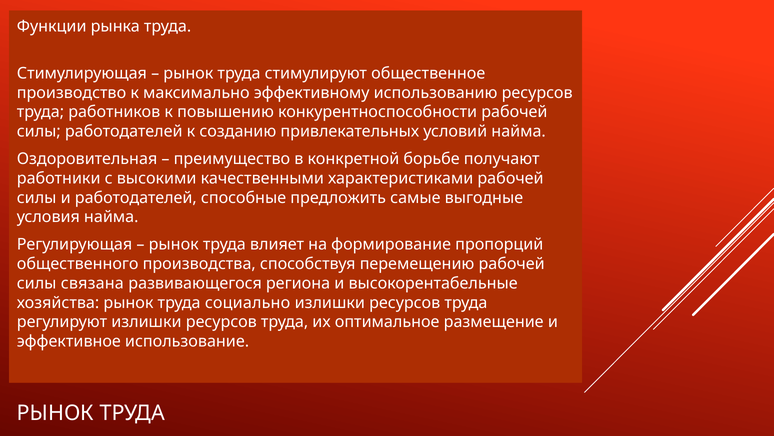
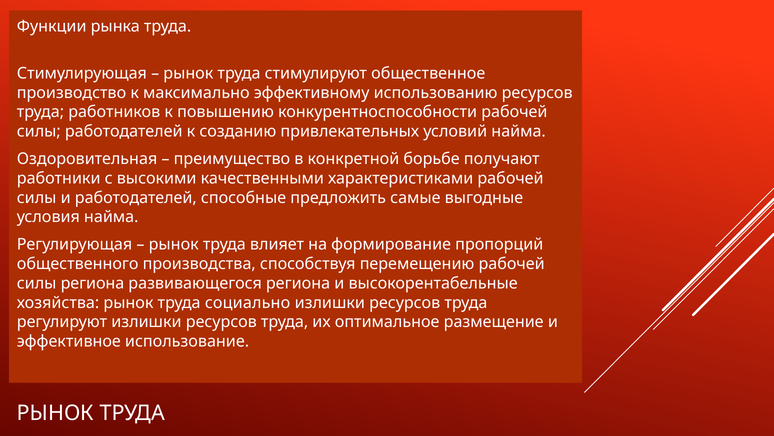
силы связана: связана -> региона
